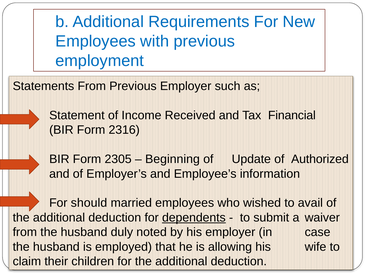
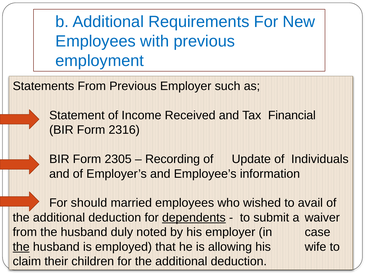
Beginning: Beginning -> Recording
Authorized: Authorized -> Individuals
the at (21, 247) underline: none -> present
